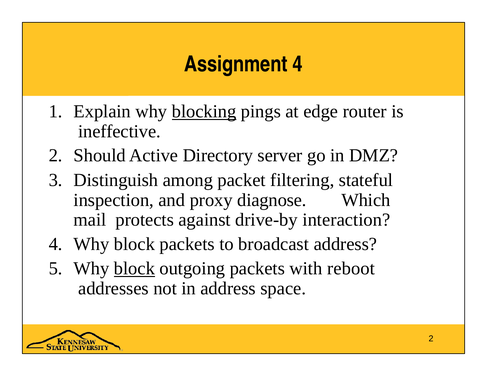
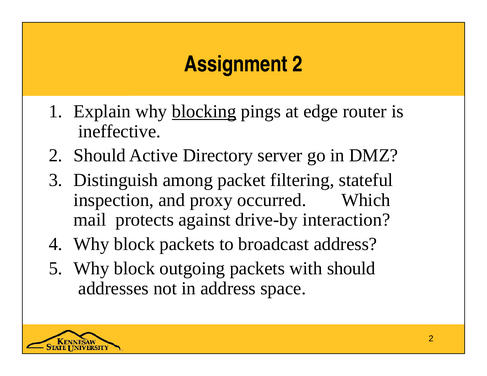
Assignment 4: 4 -> 2
diagnose: diagnose -> occurred
block at (134, 269) underline: present -> none
with reboot: reboot -> should
